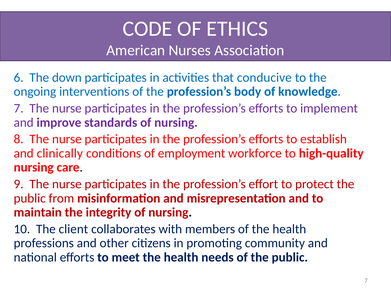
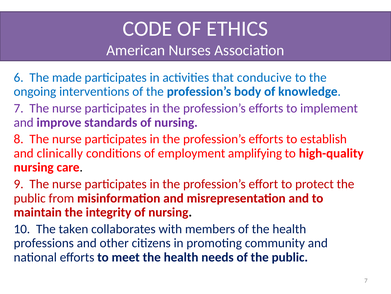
down: down -> made
workforce: workforce -> amplifying
client: client -> taken
